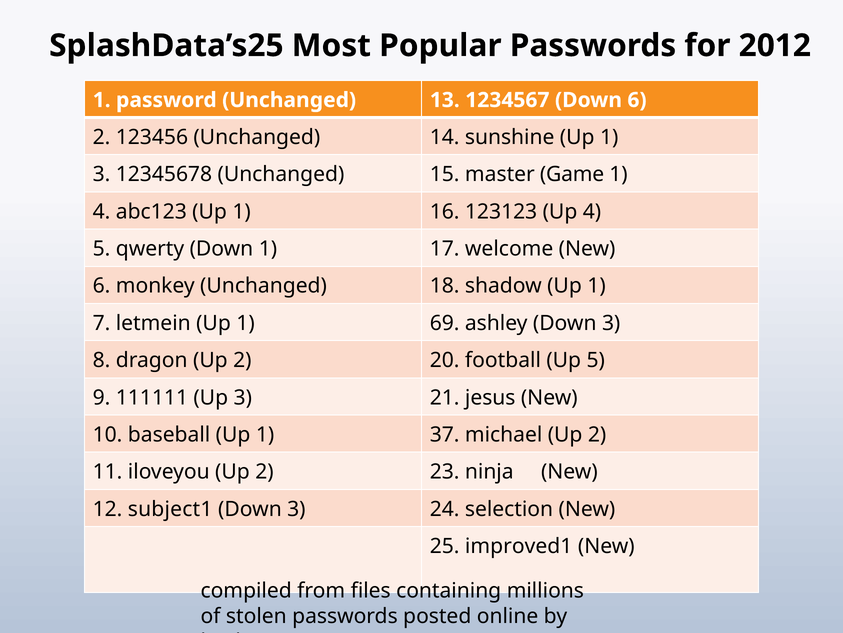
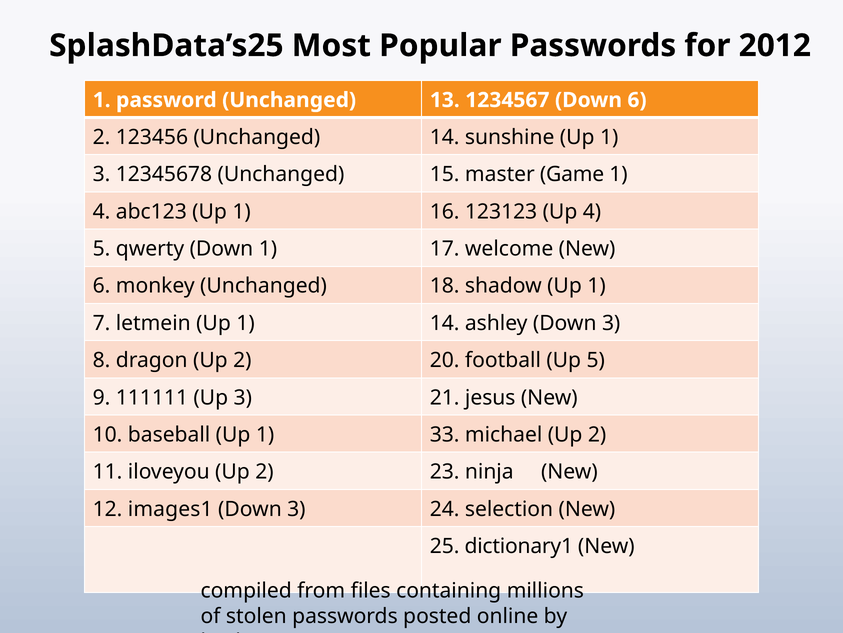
1 69: 69 -> 14
37: 37 -> 33
subject1: subject1 -> images1
improved1: improved1 -> dictionary1
